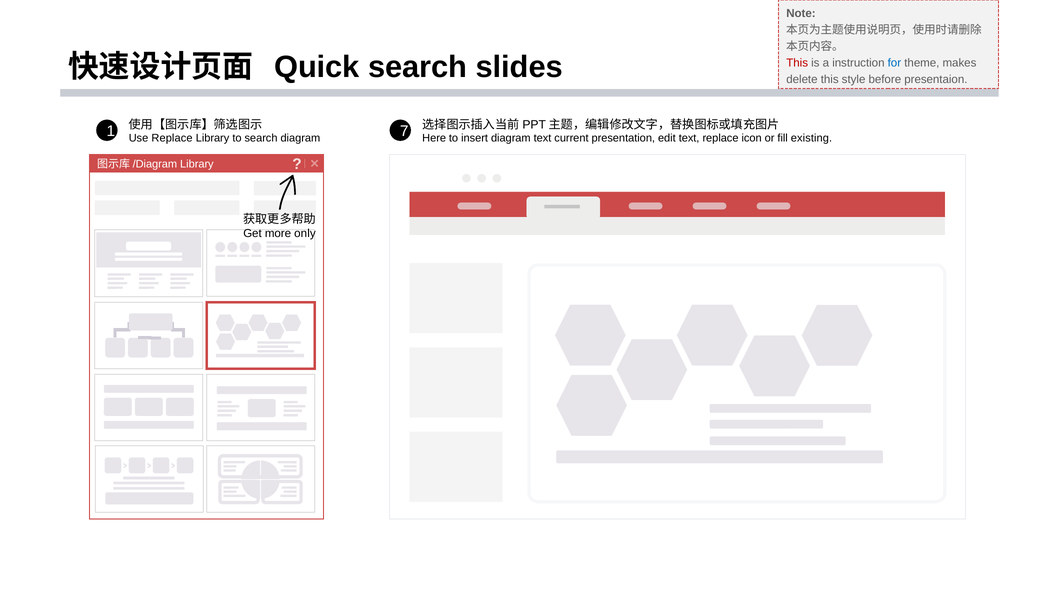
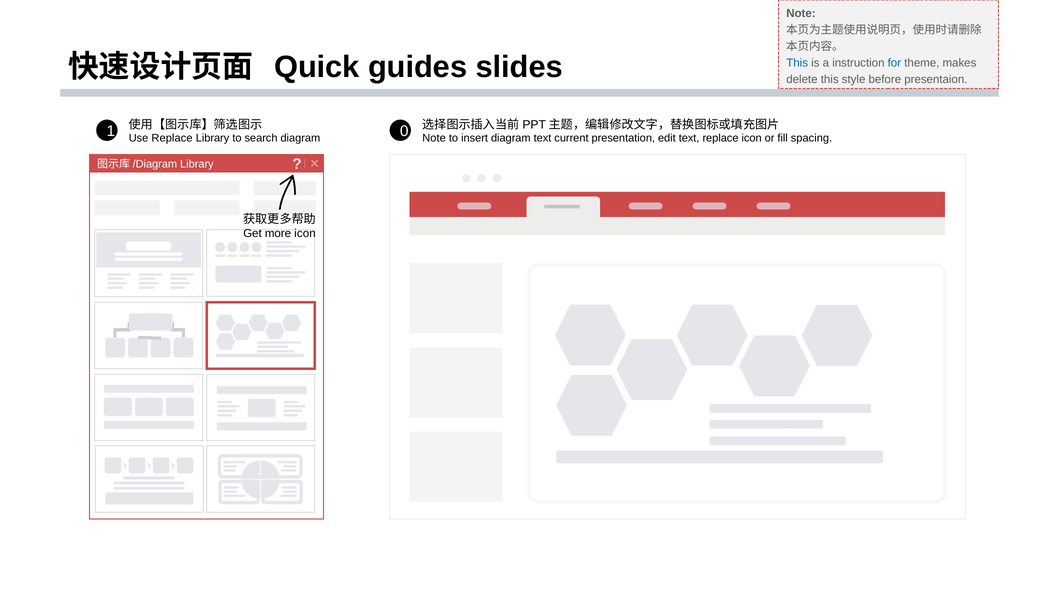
Quick search: search -> guides
This at (797, 63) colour: red -> blue
7: 7 -> 0
Here at (434, 138): Here -> Note
existing: existing -> spacing
more only: only -> icon
